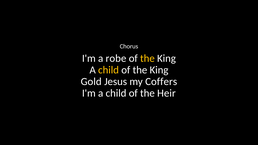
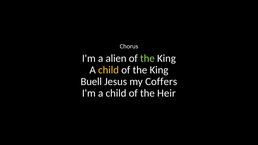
robe: robe -> alien
the at (147, 58) colour: yellow -> light green
Gold: Gold -> Buell
